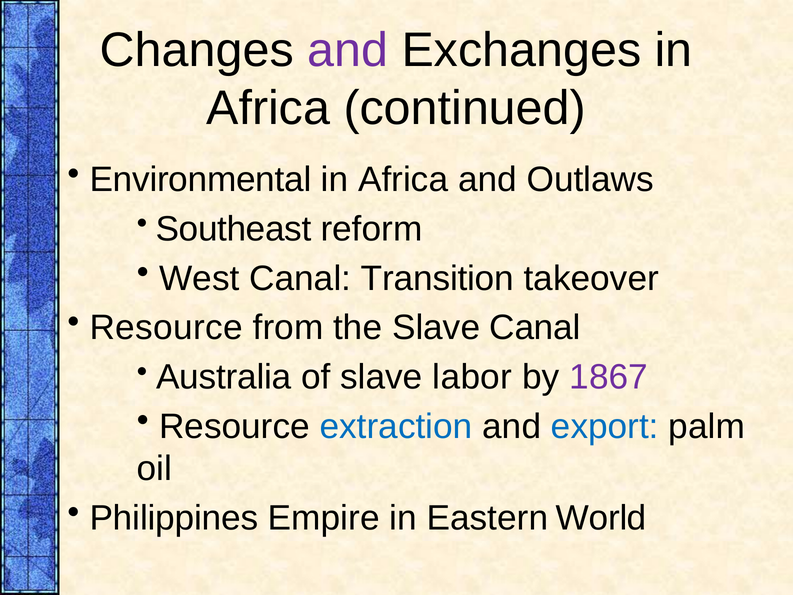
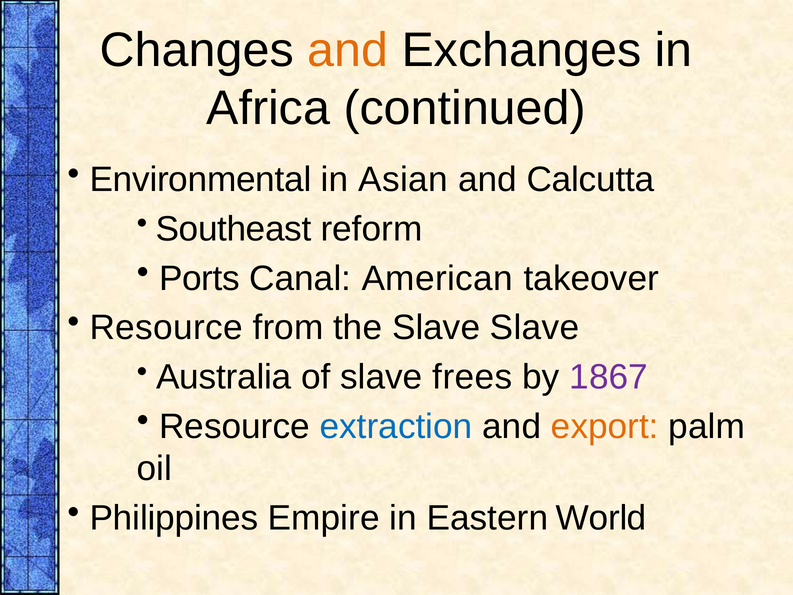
and at (348, 50) colour: purple -> orange
Africa at (403, 180): Africa -> Asian
Outlaws: Outlaws -> Calcutta
West: West -> Ports
Transition: Transition -> American
Slave Canal: Canal -> Slave
labor: labor -> frees
export colour: blue -> orange
